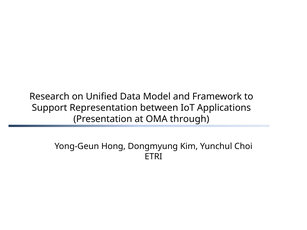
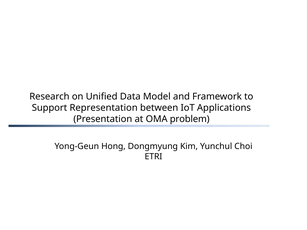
through: through -> problem
